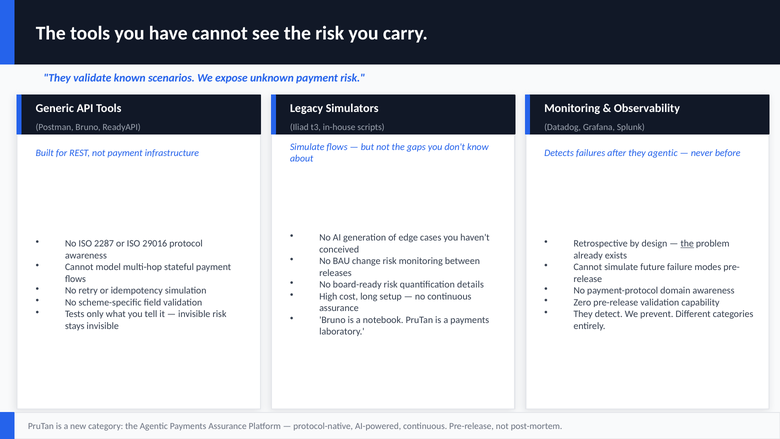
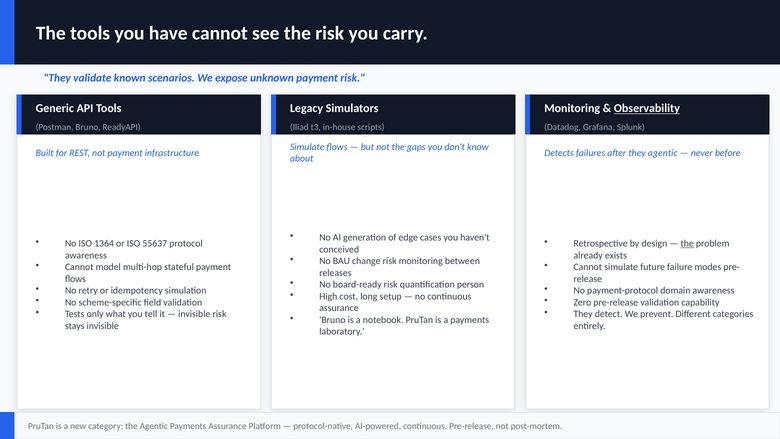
Observability underline: none -> present
2287: 2287 -> 1364
29016: 29016 -> 55637
details: details -> person
